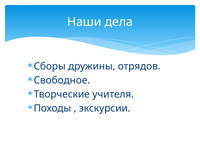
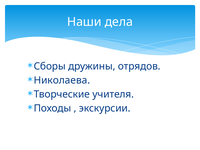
Свободное: Свободное -> Николаева
